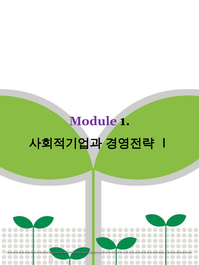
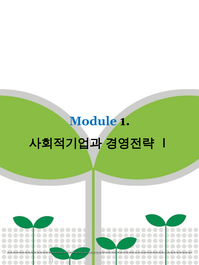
Module colour: purple -> blue
